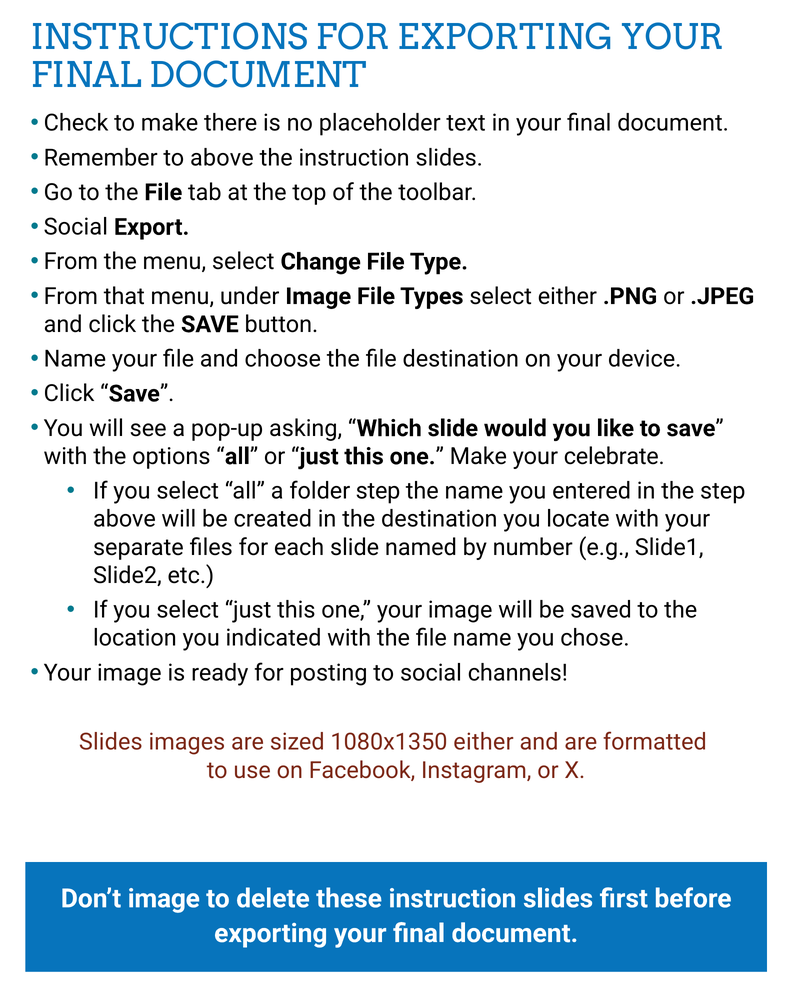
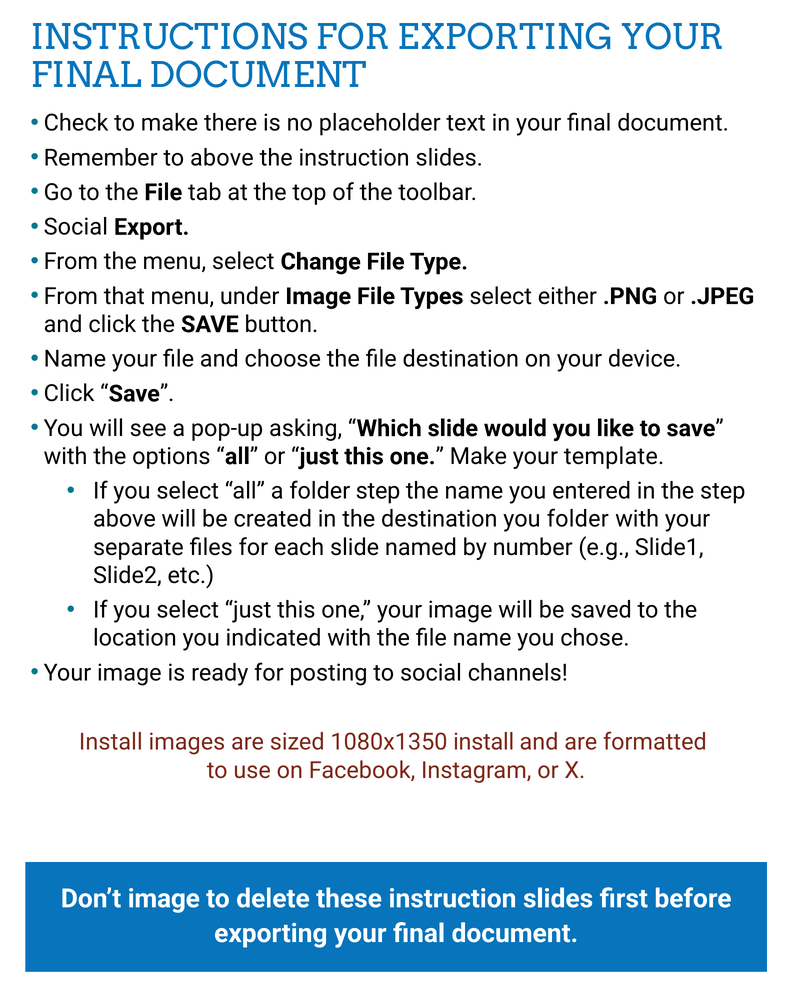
celebrate: celebrate -> template
you locate: locate -> folder
Slides at (111, 743): Slides -> Install
1080x1350 either: either -> install
